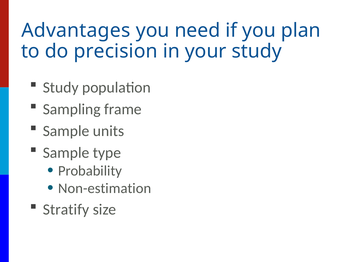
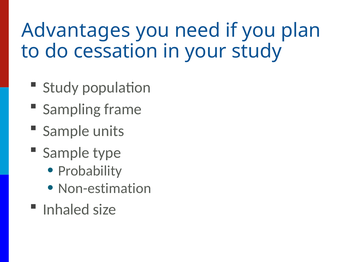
precision: precision -> cessation
Stratify: Stratify -> Inhaled
